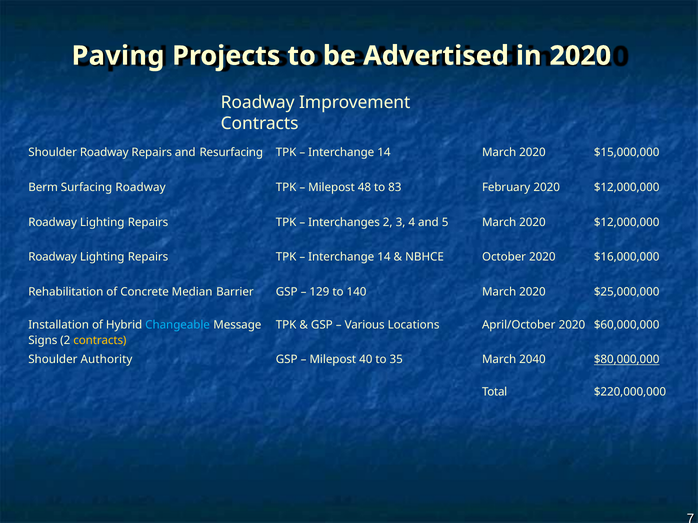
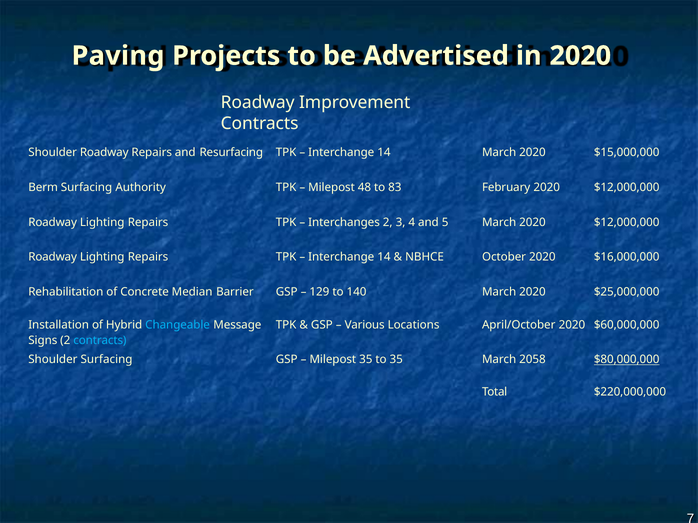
Surfacing Roadway: Roadway -> Authority
contracts at (100, 341) colour: yellow -> light blue
Shoulder Authority: Authority -> Surfacing
Milepost 40: 40 -> 35
2040: 2040 -> 2058
